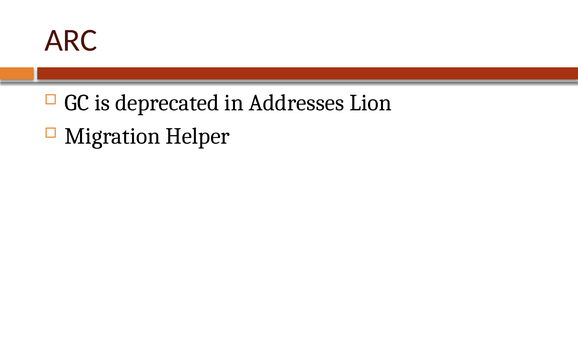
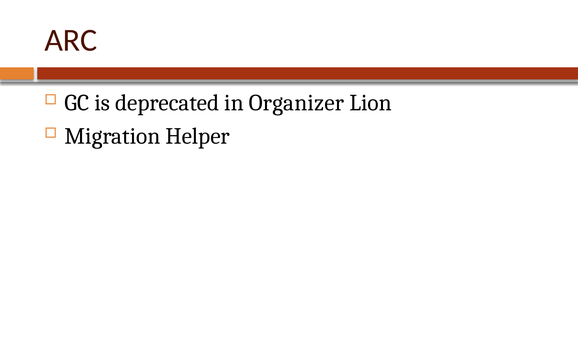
Addresses: Addresses -> Organizer
